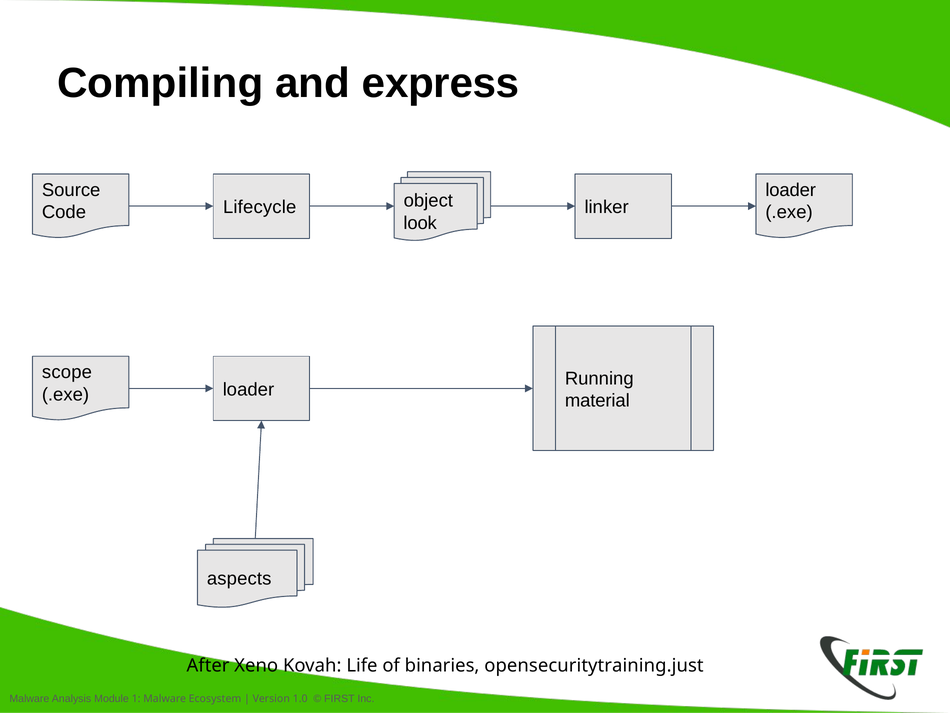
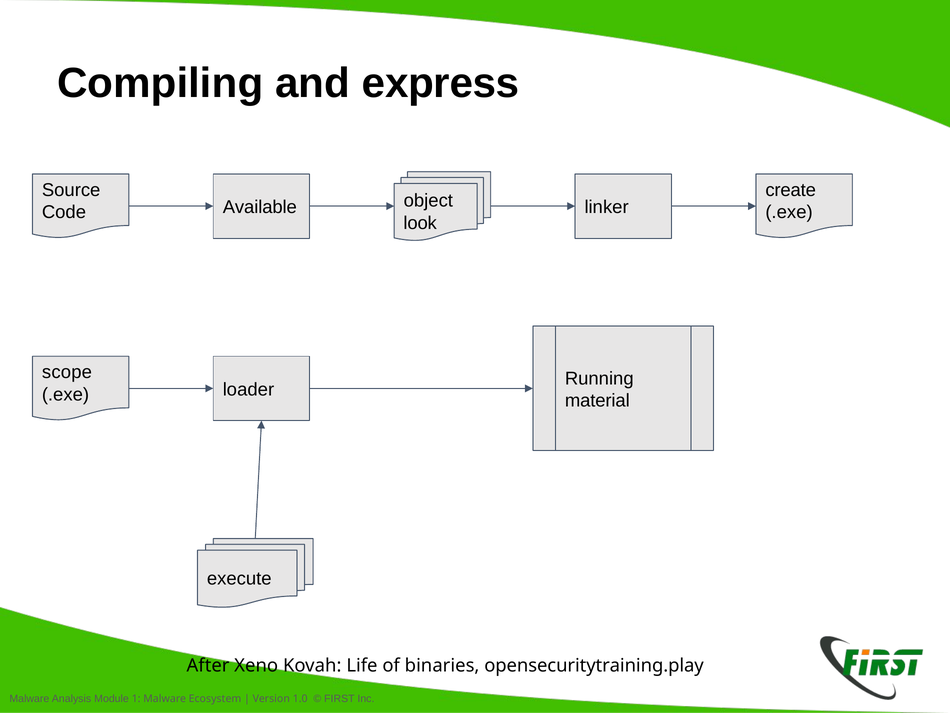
loader at (791, 190): loader -> create
Lifecycle: Lifecycle -> Available
aspects: aspects -> execute
opensecuritytraining.just: opensecuritytraining.just -> opensecuritytraining.play
